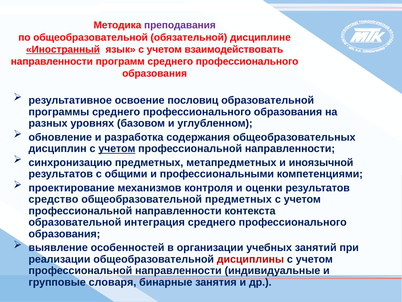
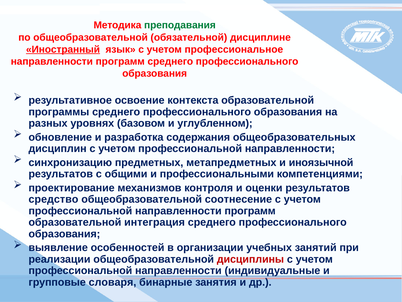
преподавания colour: purple -> green
взаимодействовать: взаимодействовать -> профессиональное
пословиц: пословиц -> контекста
учетом at (117, 148) underline: present -> none
общеобразовательной предметных: предметных -> соотнесение
профессиональной направленности контекста: контекста -> программ
